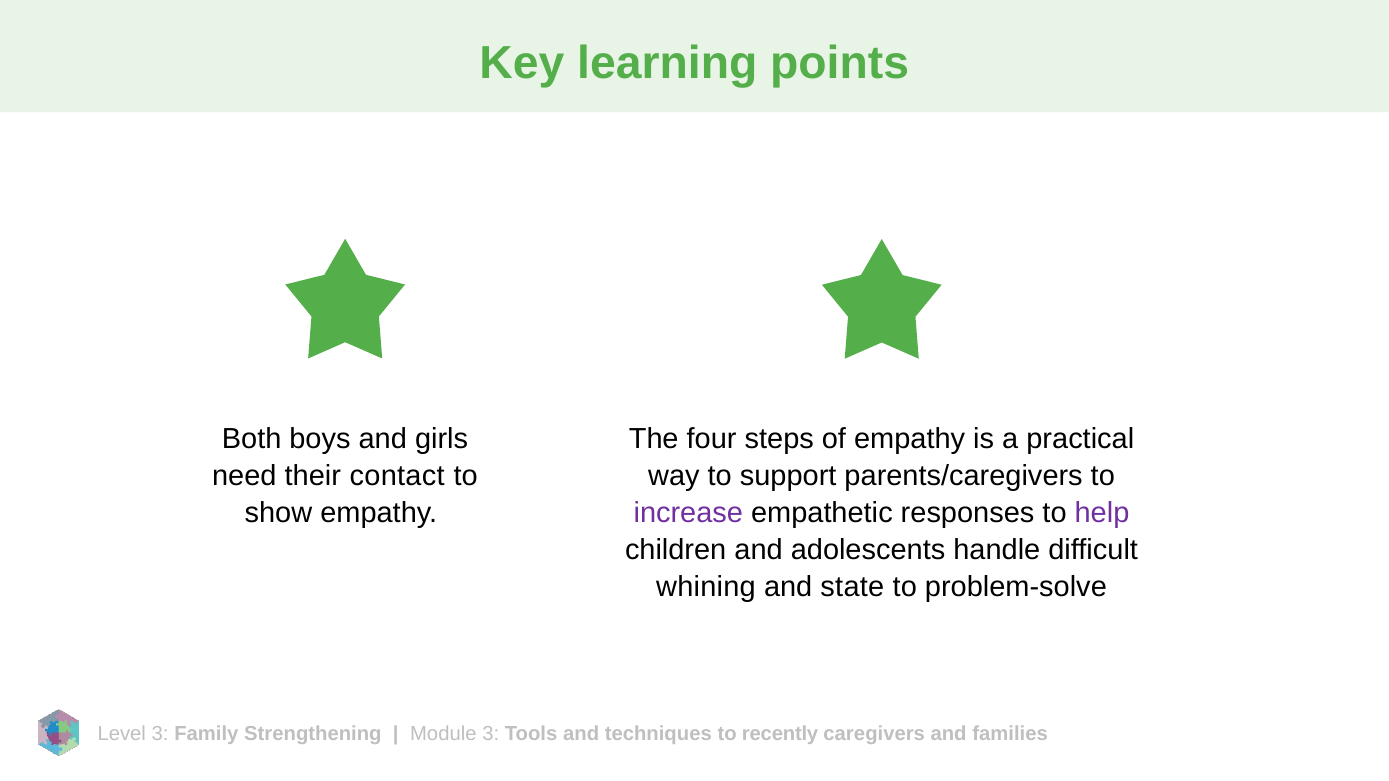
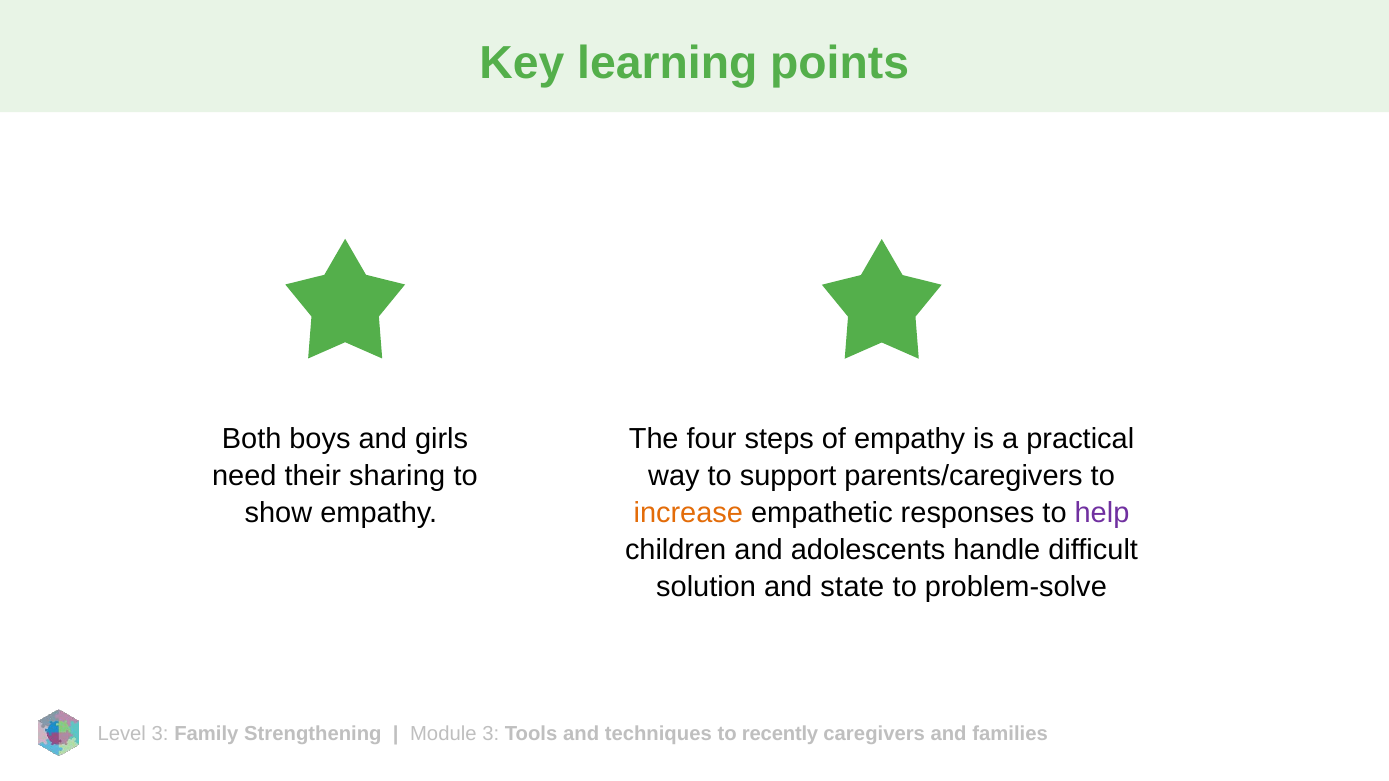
contact: contact -> sharing
increase colour: purple -> orange
whining: whining -> solution
